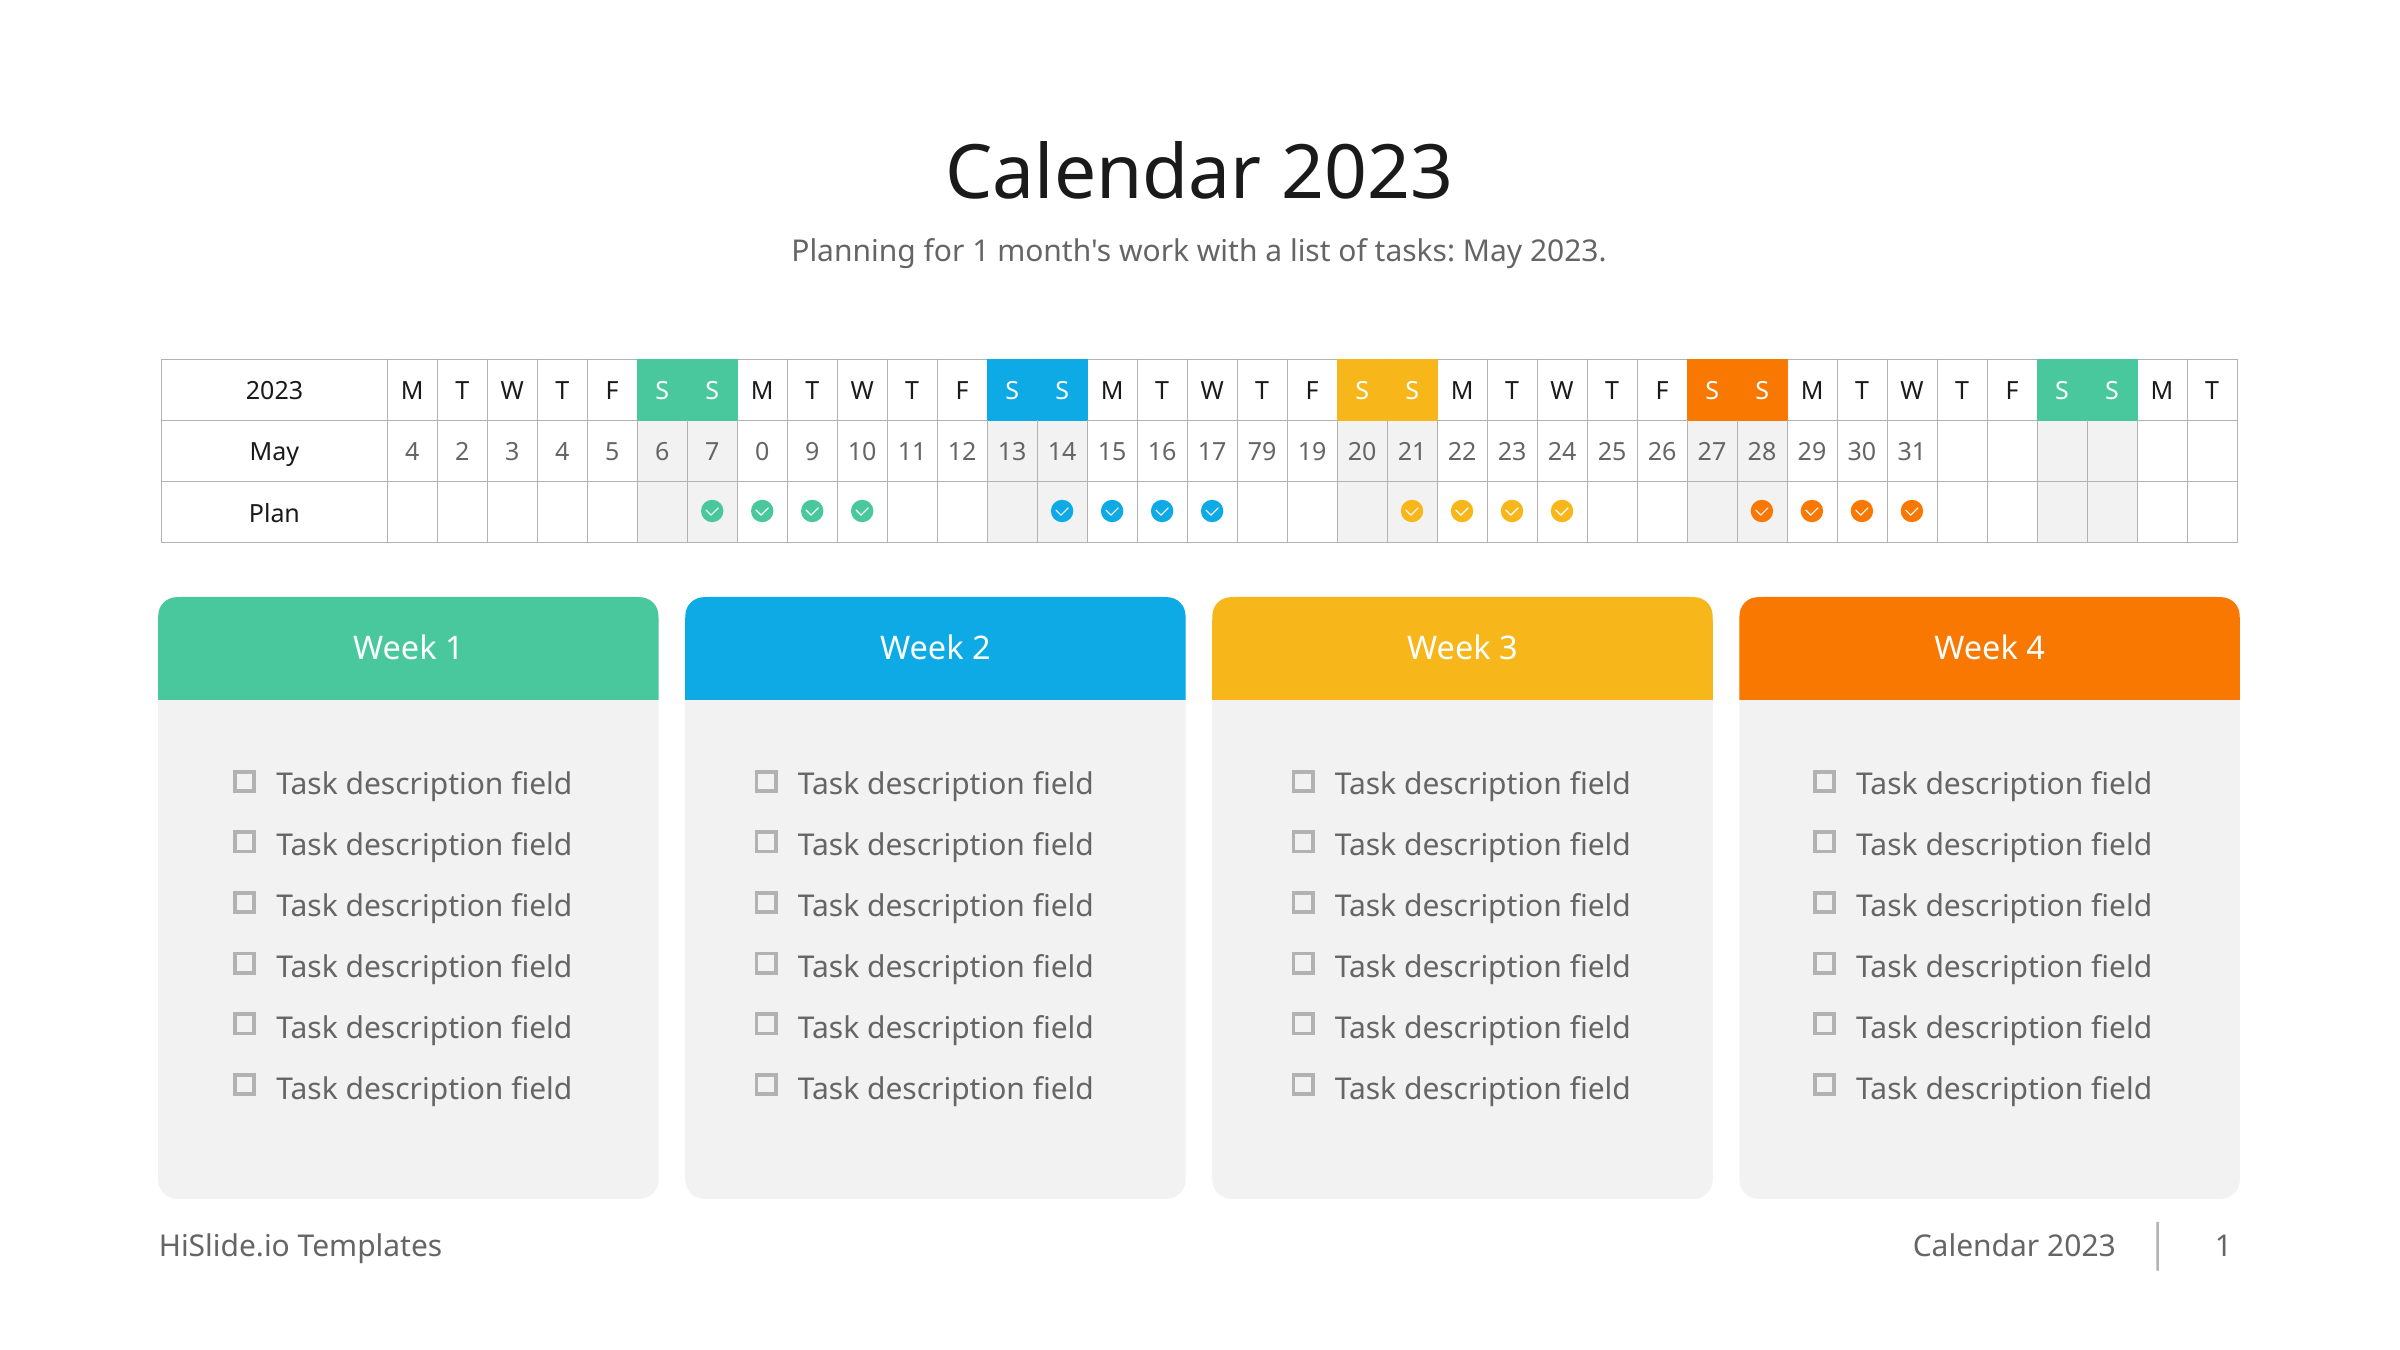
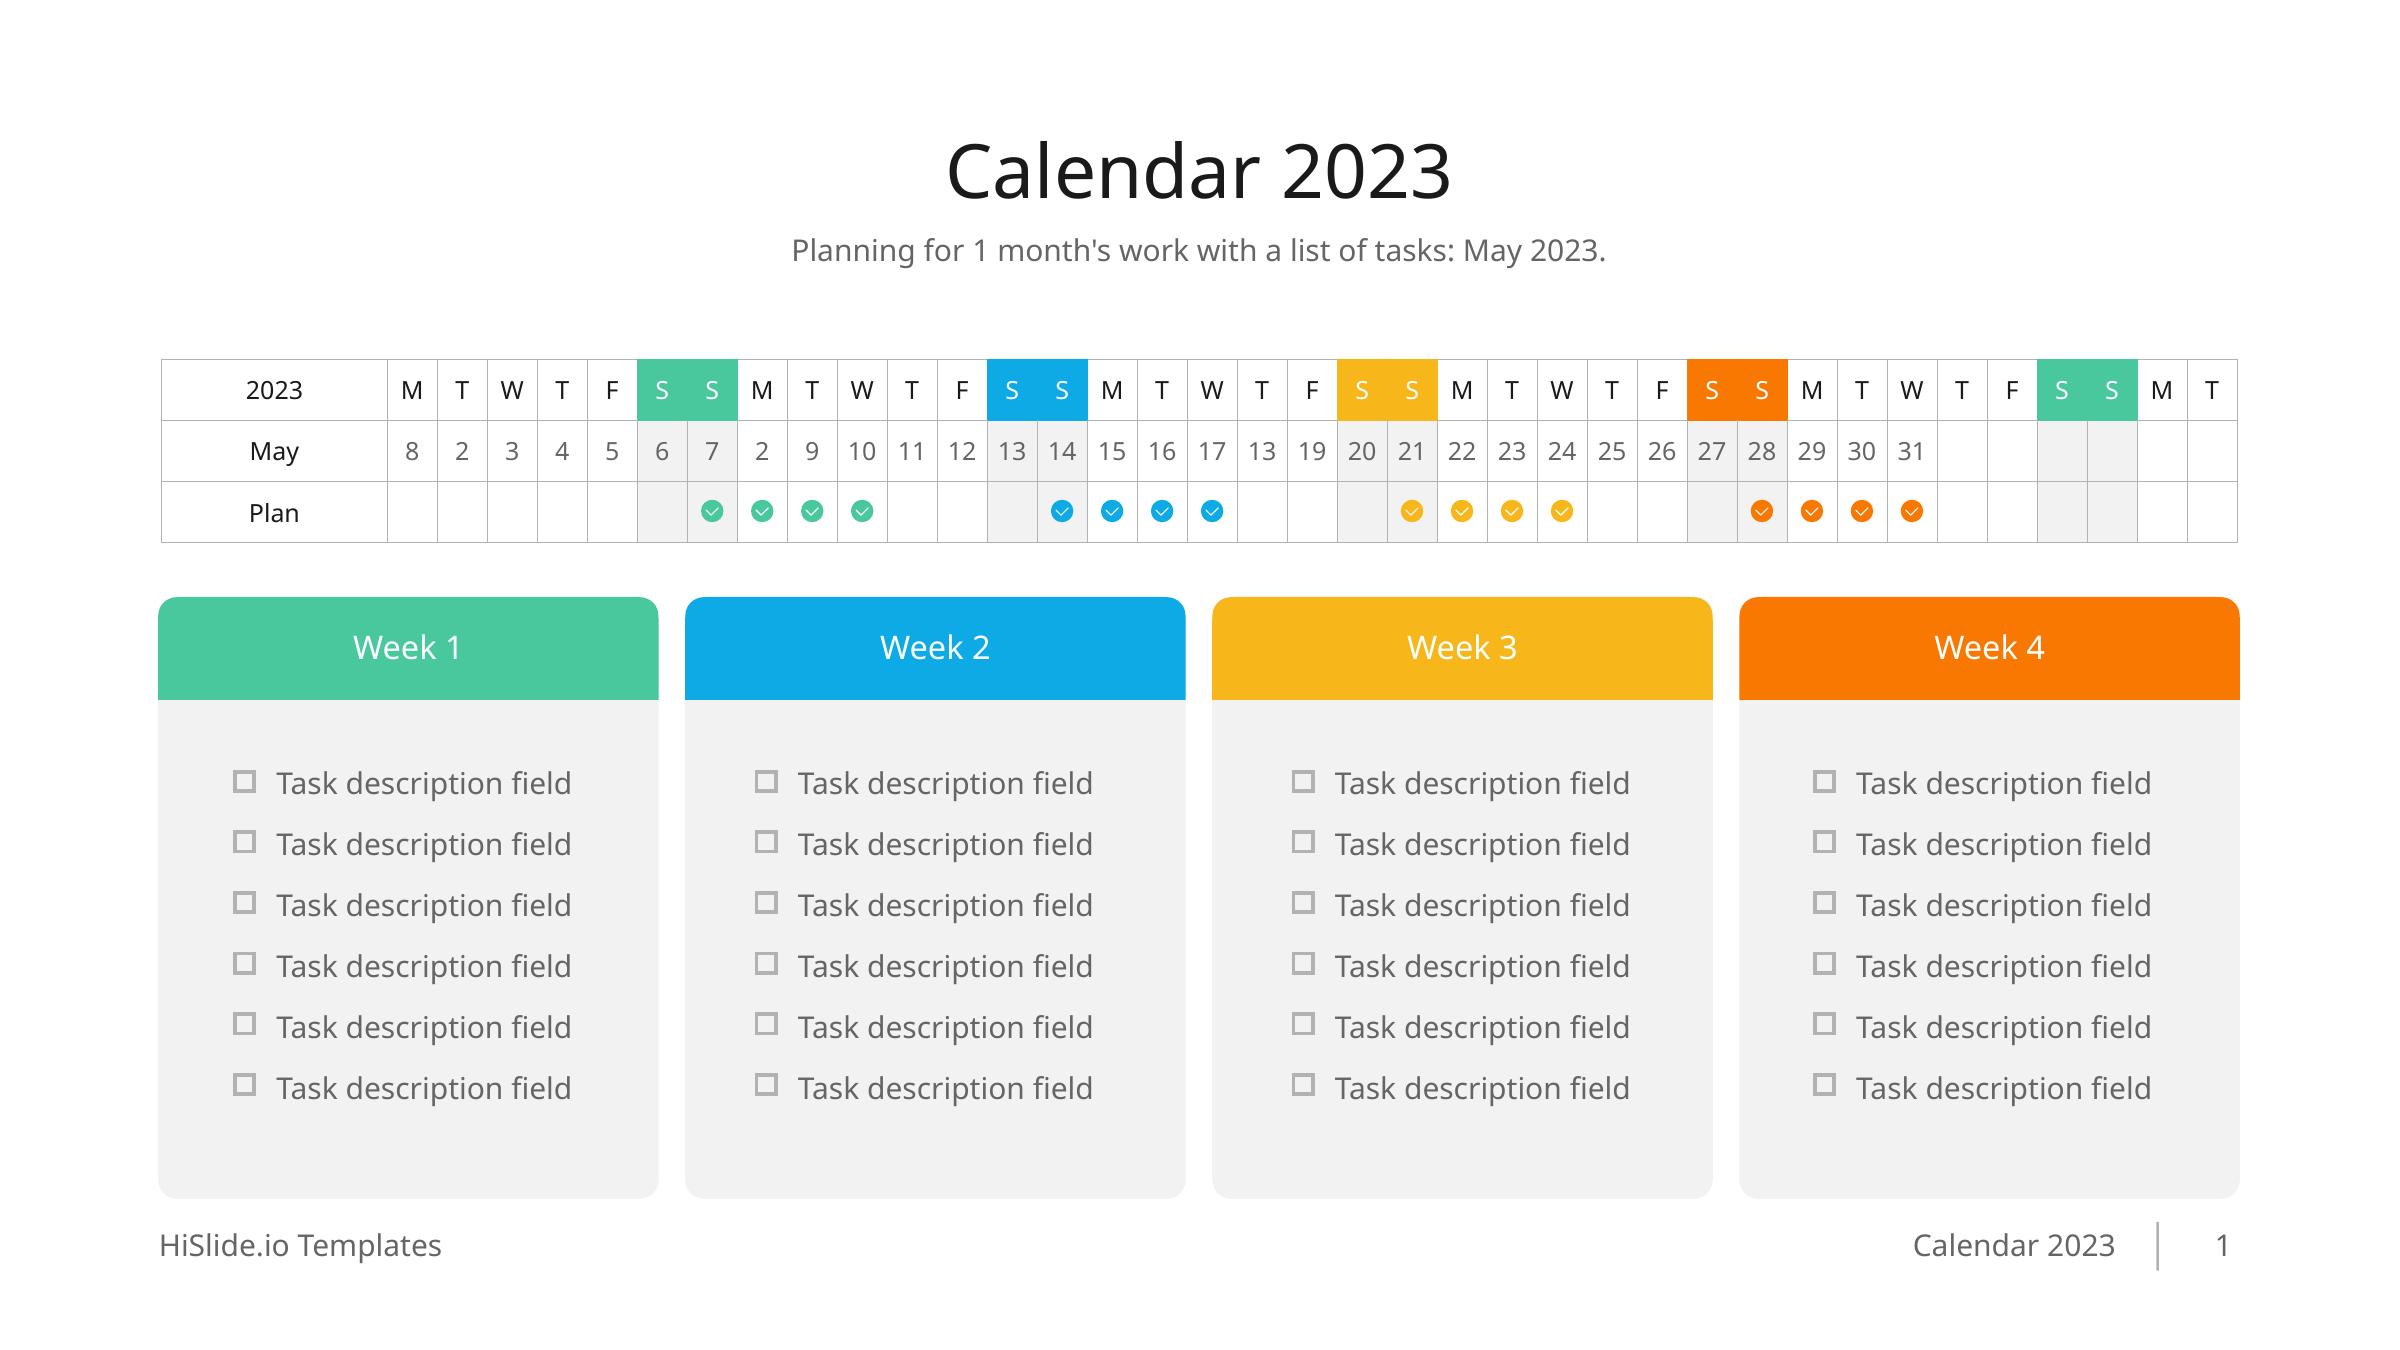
May 4: 4 -> 8
7 0: 0 -> 2
17 79: 79 -> 13
